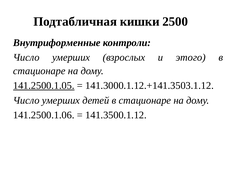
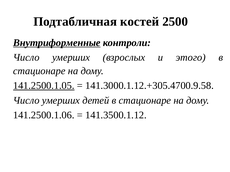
кишки: кишки -> костей
Внутриформенные underline: none -> present
141.3000.1.12.+141.3503.1.12: 141.3000.1.12.+141.3503.1.12 -> 141.3000.1.12.+305.4700.9.58
